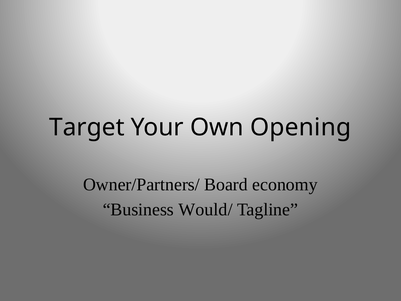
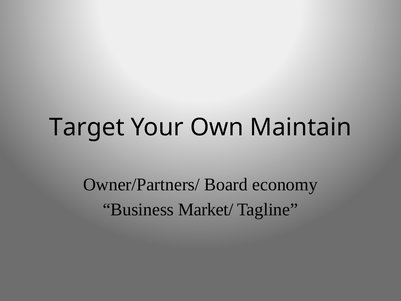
Opening: Opening -> Maintain
Would/: Would/ -> Market/
